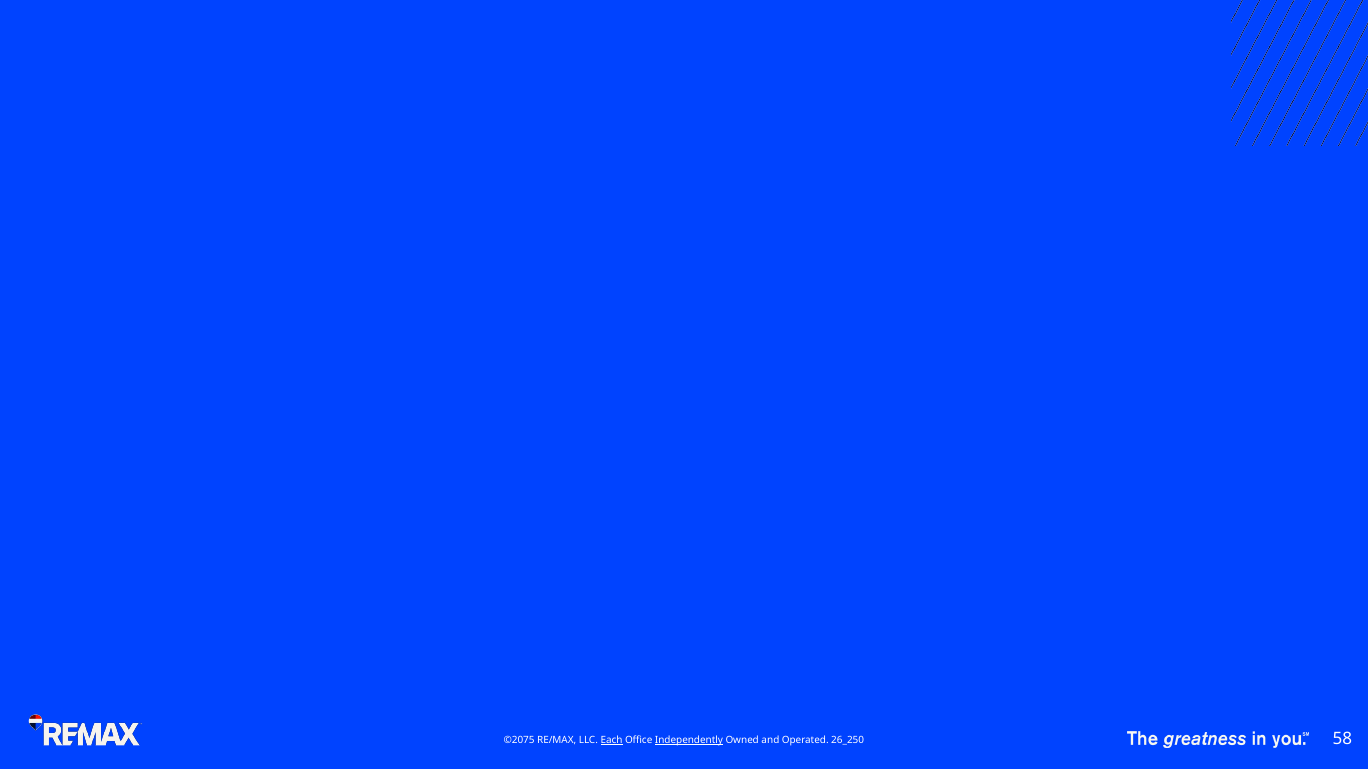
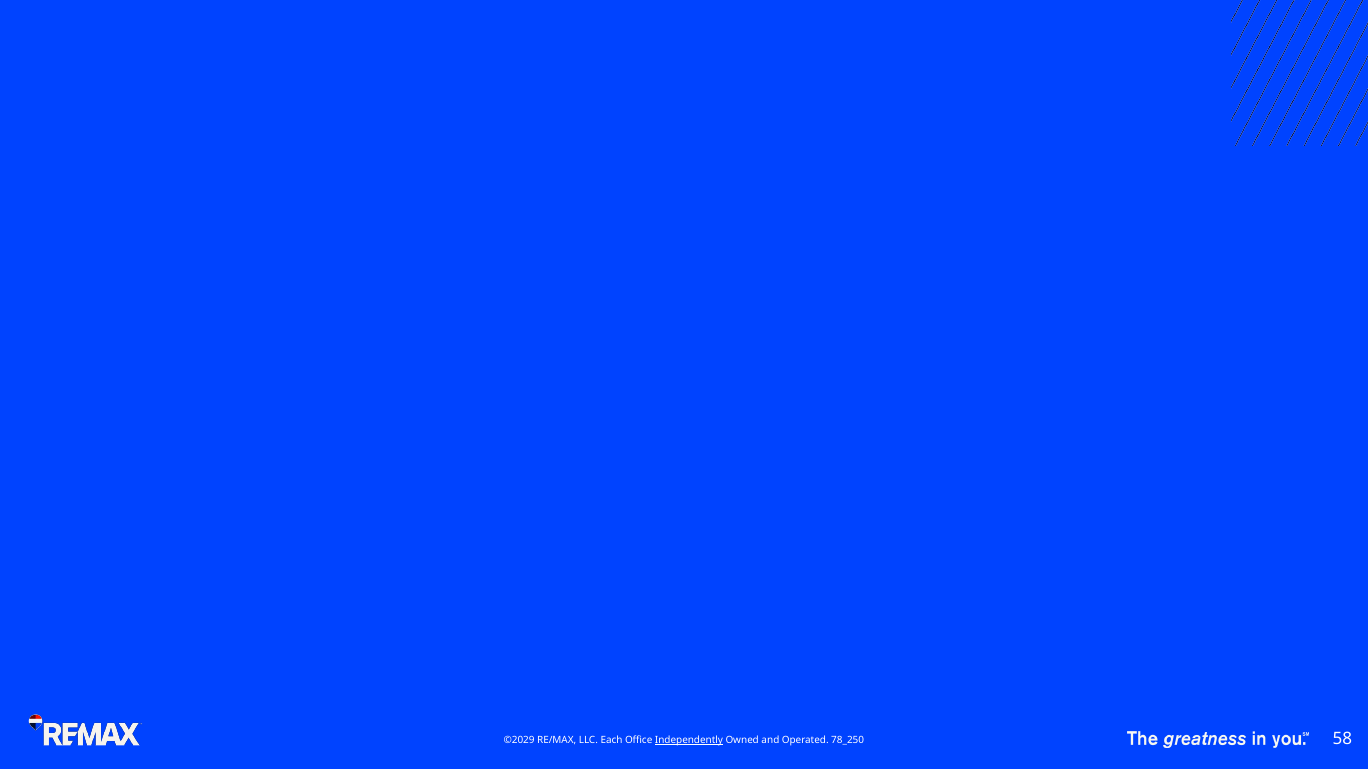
©2075: ©2075 -> ©2029
Each underline: present -> none
26_250: 26_250 -> 78_250
